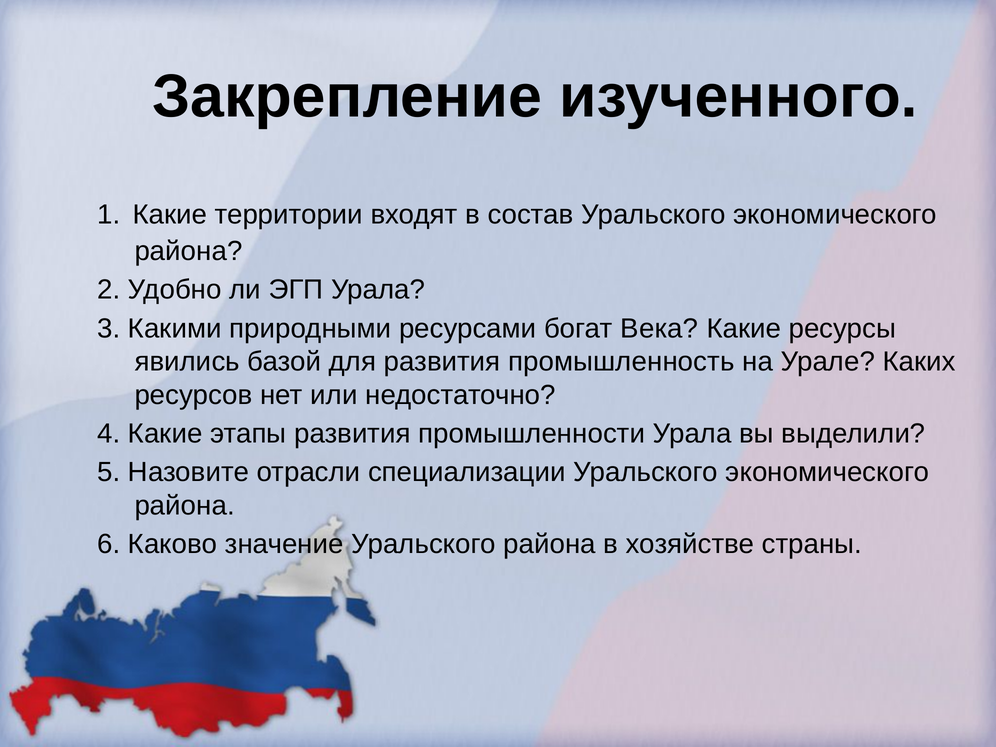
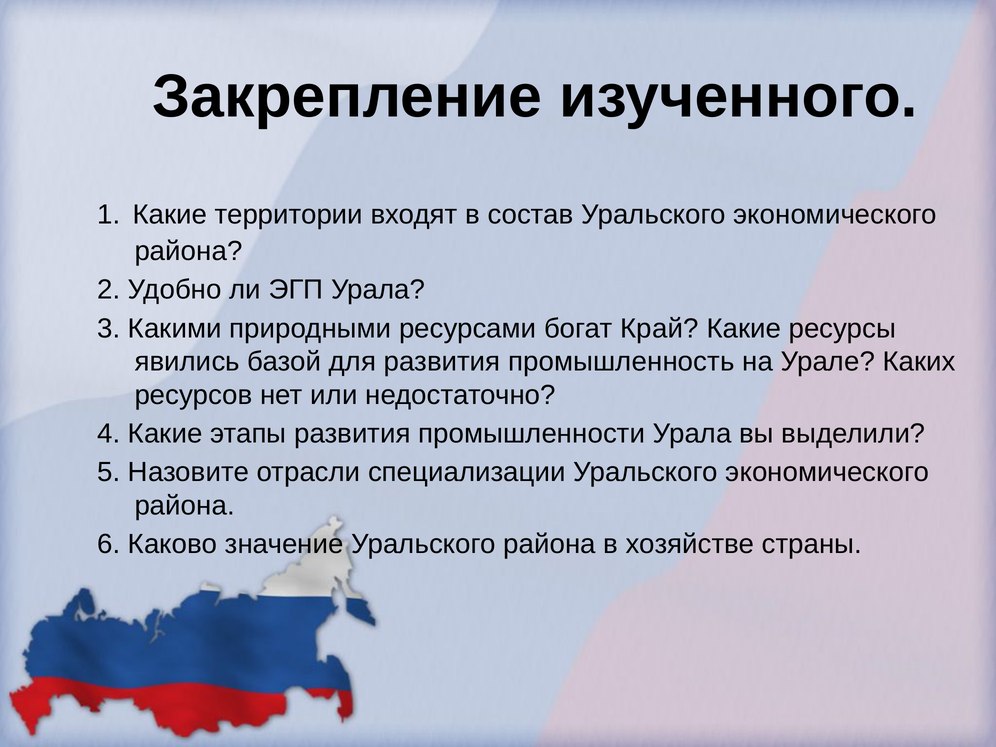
Века: Века -> Край
